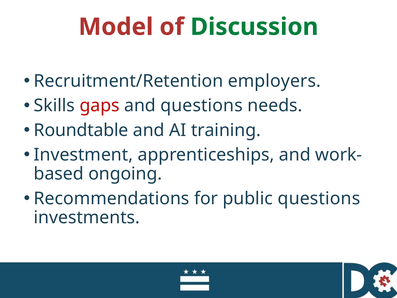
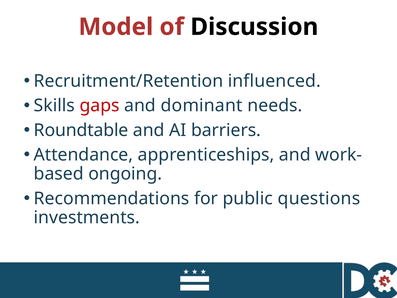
Discussion colour: green -> black
employers: employers -> influenced
and questions: questions -> dominant
training: training -> barriers
Investment: Investment -> Attendance
